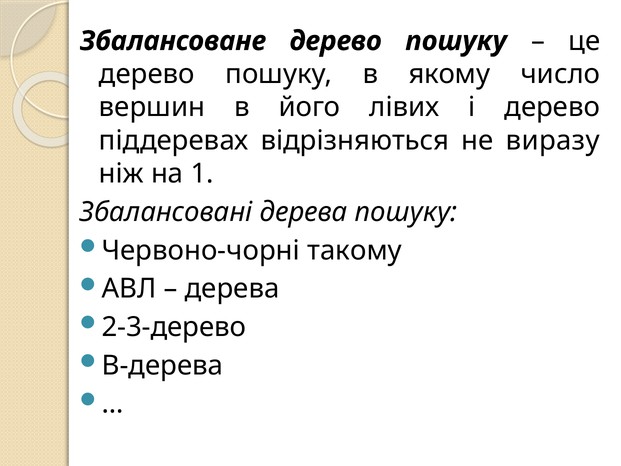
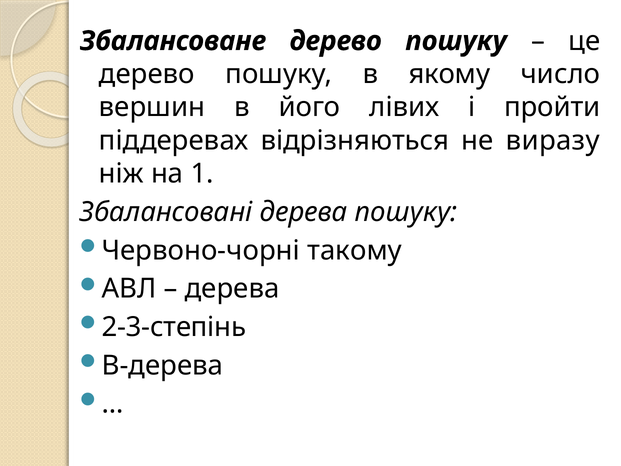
і дерево: дерево -> пройти
2-3-дерево: 2-3-дерево -> 2-3-степінь
